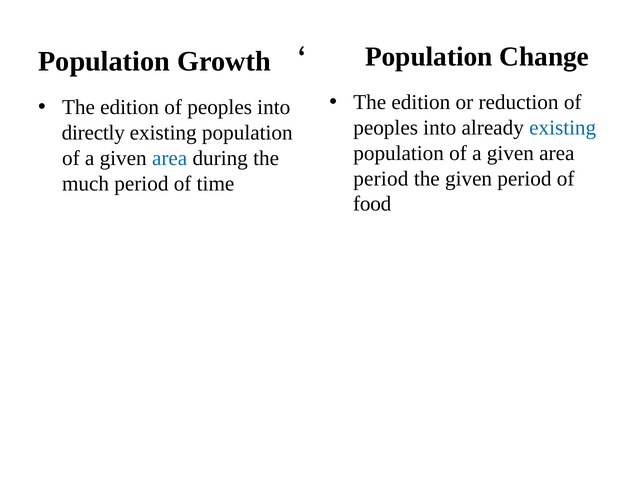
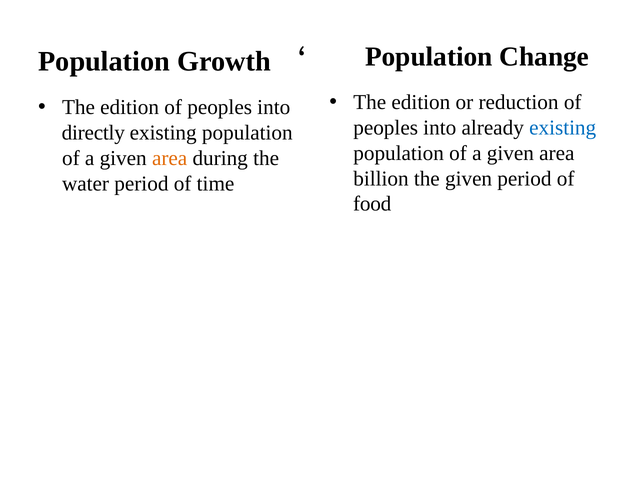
area at (170, 158) colour: blue -> orange
period at (381, 179): period -> billion
much: much -> water
